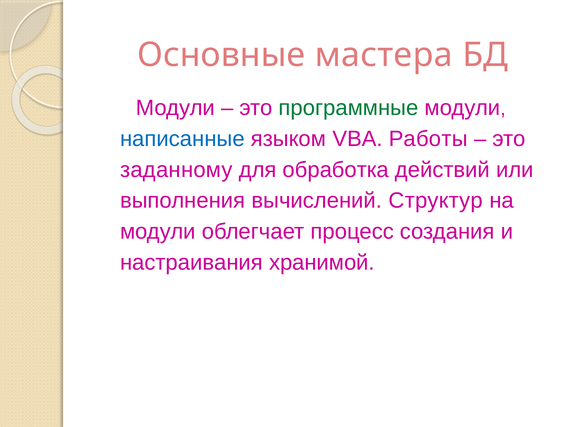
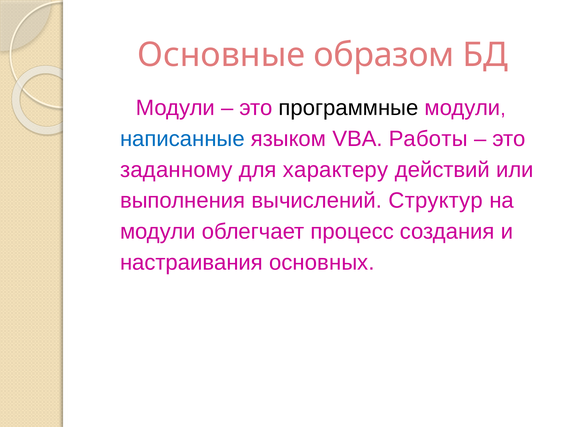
мастера: мастера -> образом
программные colour: green -> black
обработка: обработка -> характеру
хранимой: хранимой -> основных
